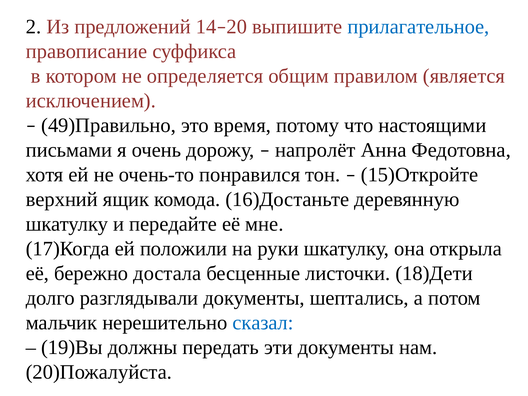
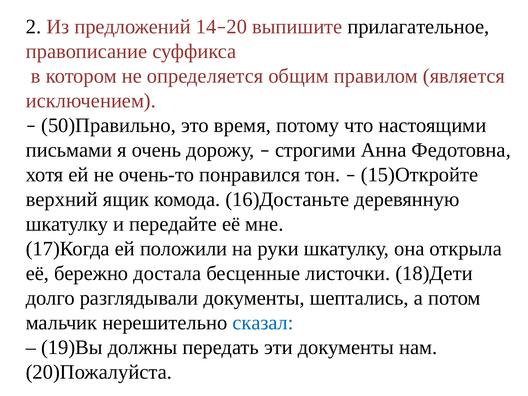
прилагательное colour: blue -> black
49)Правильно: 49)Правильно -> 50)Правильно
напролёт: напролёт -> строгими
